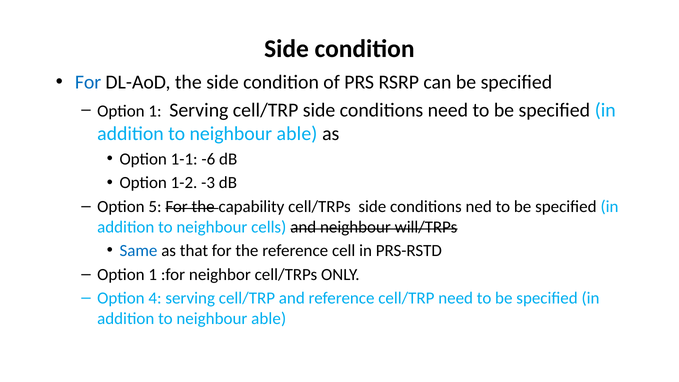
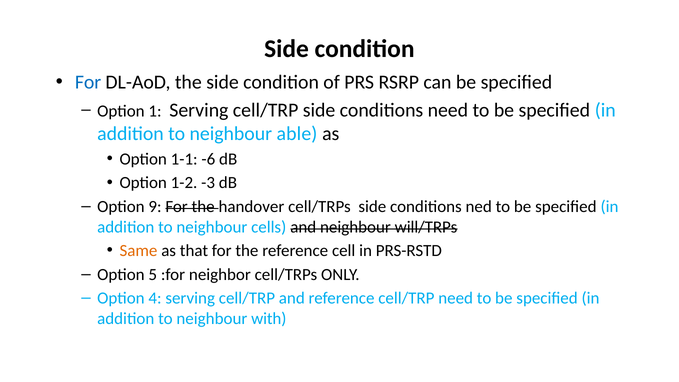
5: 5 -> 9
capability: capability -> handover
Same colour: blue -> orange
1 at (153, 274): 1 -> 5
able at (269, 319): able -> with
